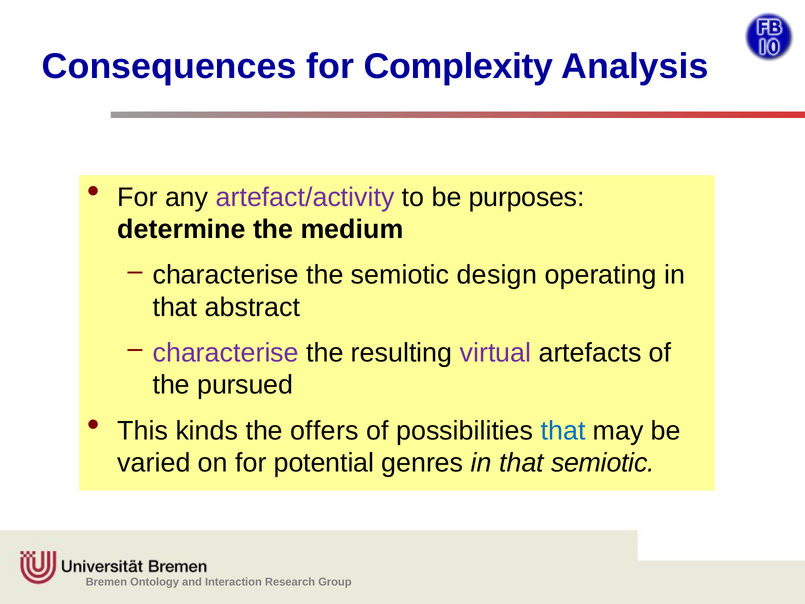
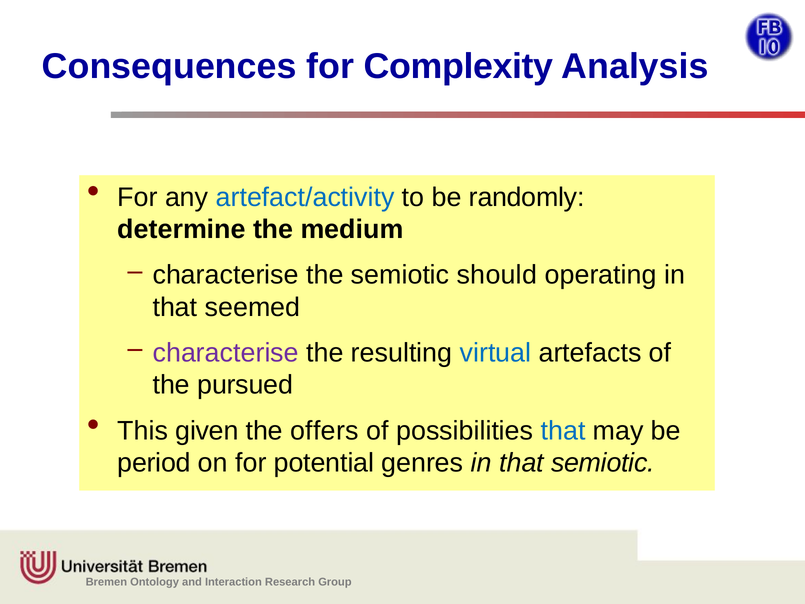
artefact/activity colour: purple -> blue
purposes: purposes -> randomly
design: design -> should
abstract: abstract -> seemed
virtual colour: purple -> blue
kinds: kinds -> given
varied: varied -> period
